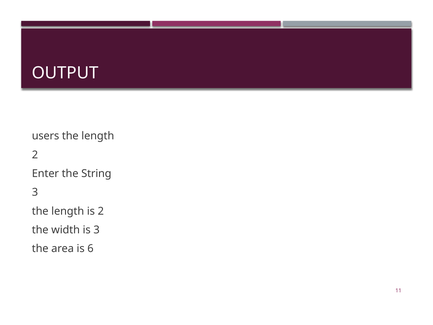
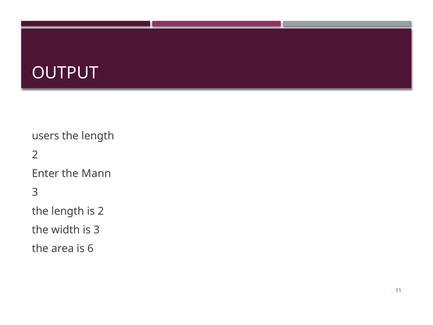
String: String -> Mann
